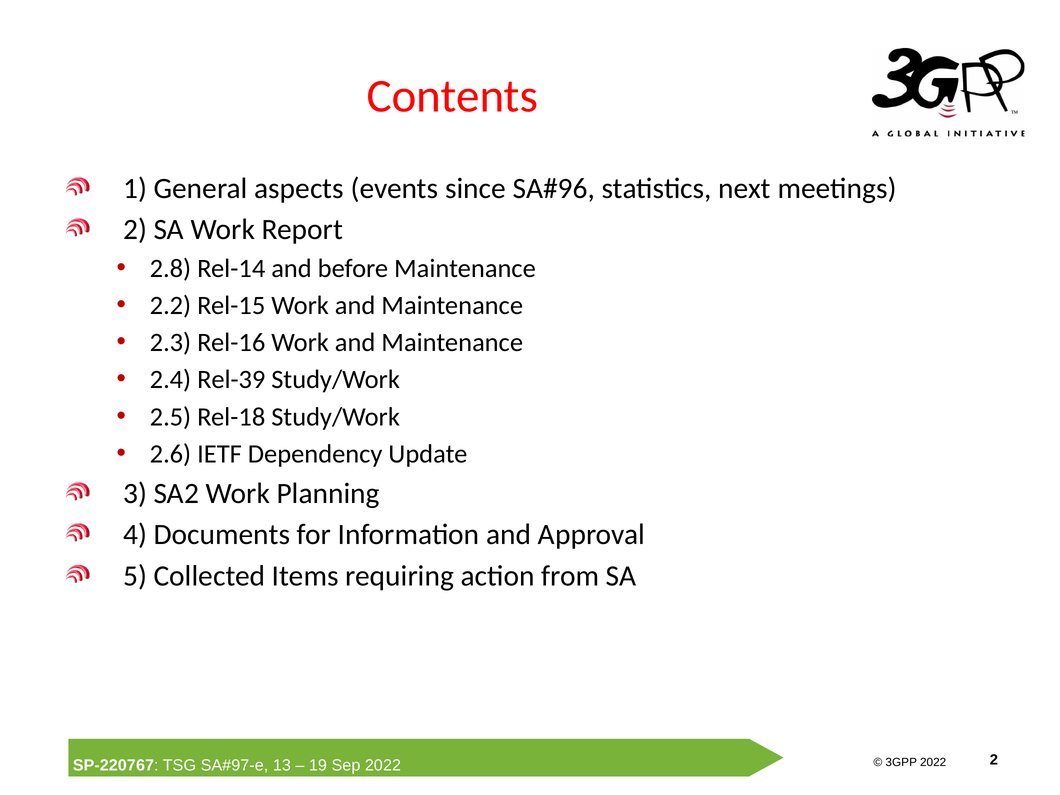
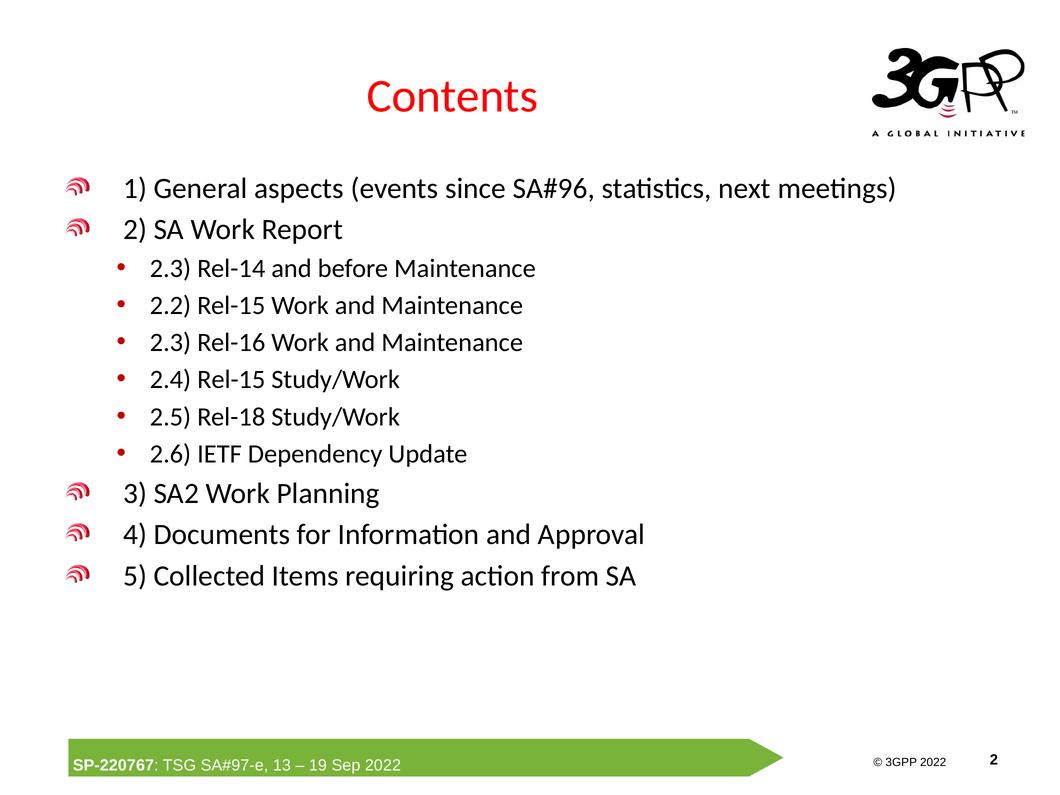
2.8 at (170, 268): 2.8 -> 2.3
2.4 Rel-39: Rel-39 -> Rel-15
